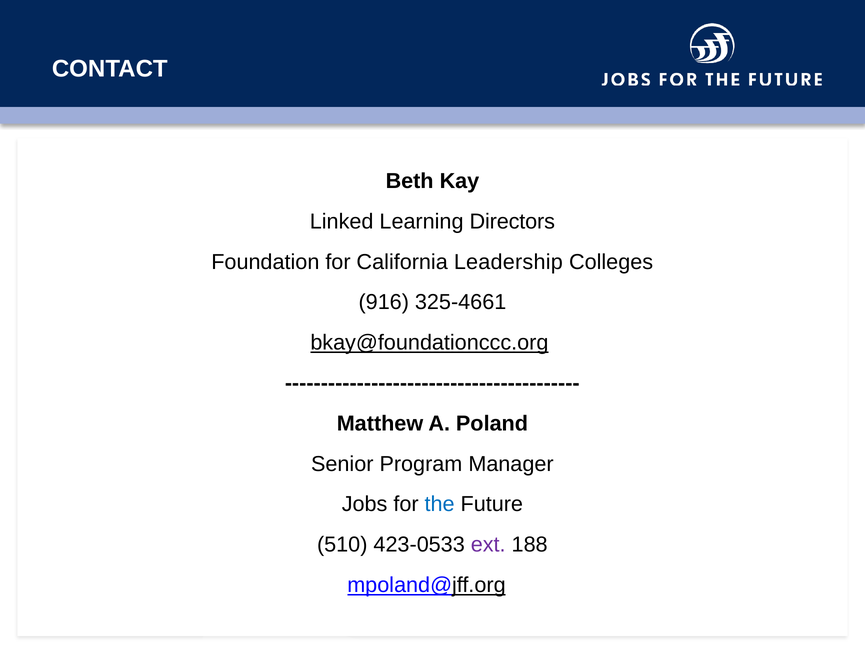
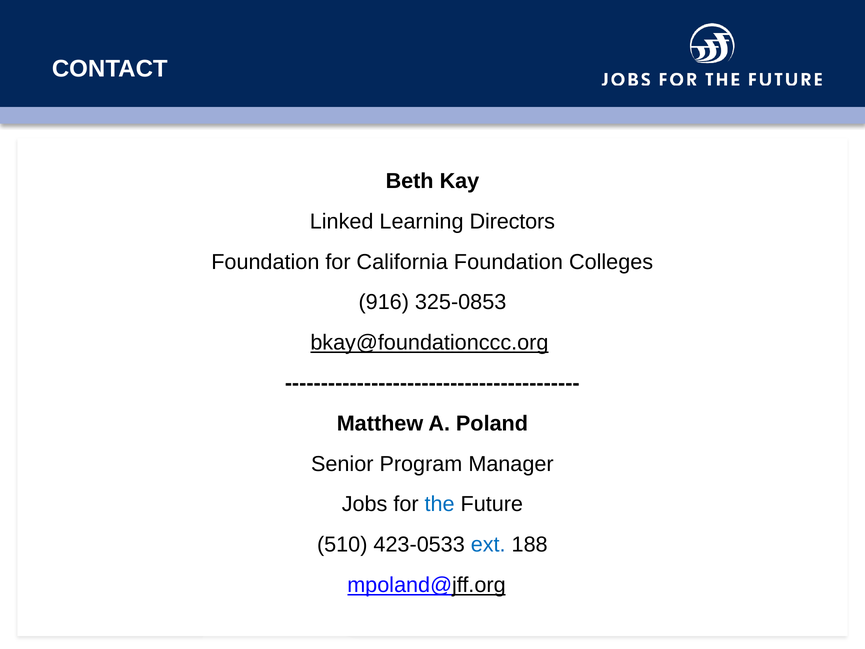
California Leadership: Leadership -> Foundation
325-4661: 325-4661 -> 325-0853
ext colour: purple -> blue
